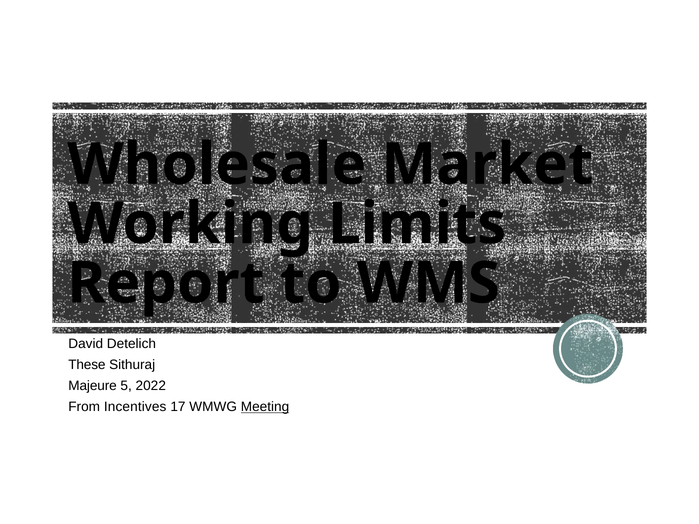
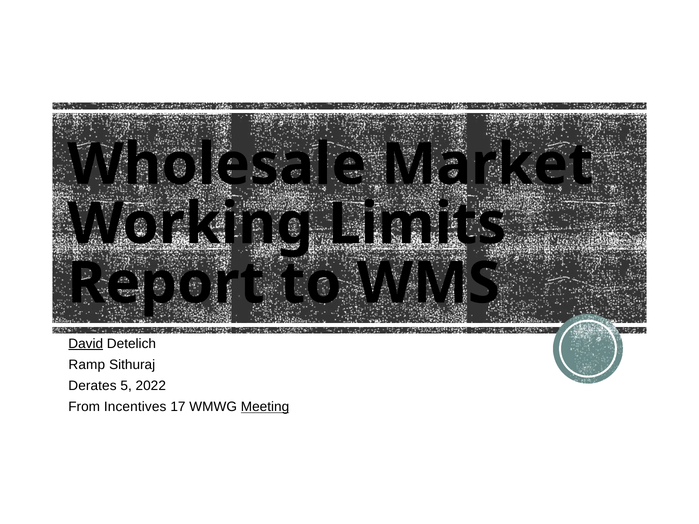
David underline: none -> present
These: These -> Ramp
Majeure: Majeure -> Derates
